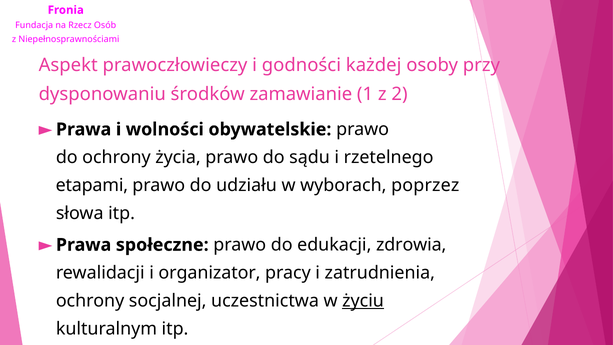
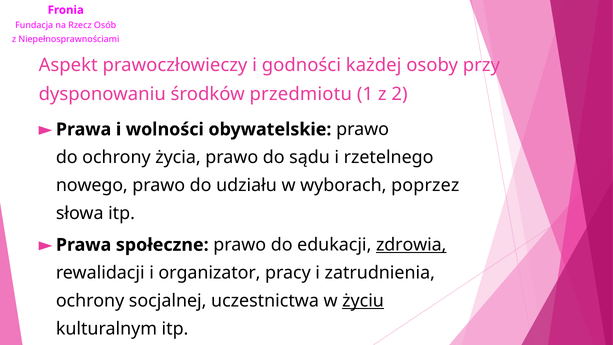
zamawianie: zamawianie -> przedmiotu
etapami: etapami -> nowego
zdrowia underline: none -> present
